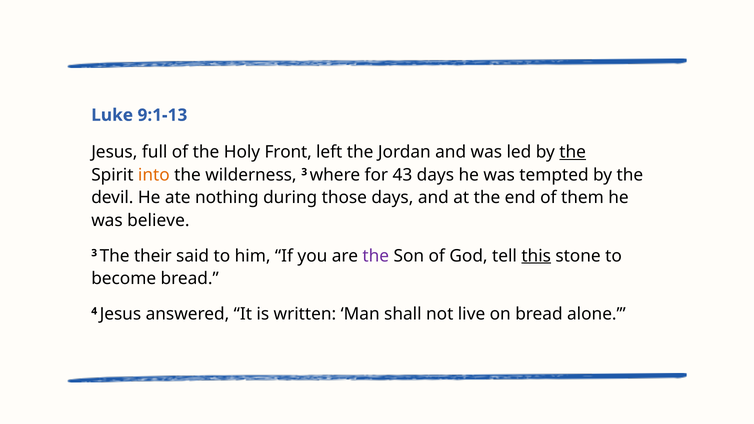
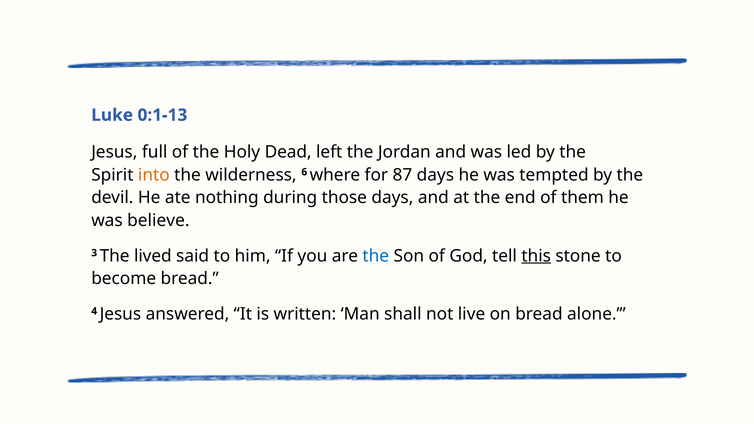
9:1-13: 9:1-13 -> 0:1-13
Front: Front -> Dead
the at (573, 152) underline: present -> none
wilderness 3: 3 -> 6
43: 43 -> 87
their: their -> lived
the at (376, 256) colour: purple -> blue
